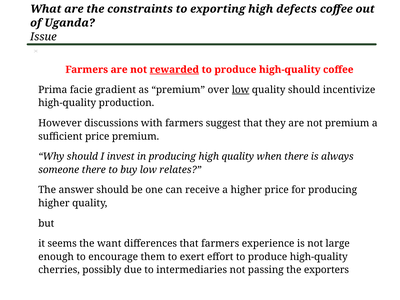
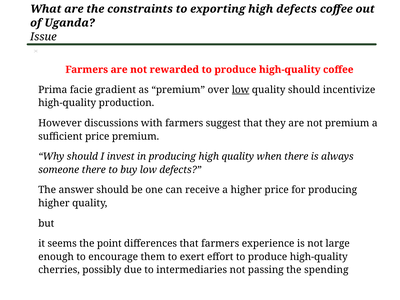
rewarded underline: present -> none
low relates: relates -> defects
want: want -> point
exporters: exporters -> spending
